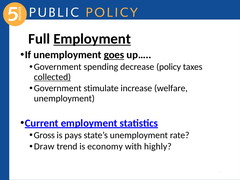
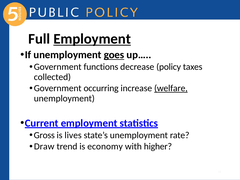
spending: spending -> functions
collected underline: present -> none
stimulate: stimulate -> occurring
welfare underline: none -> present
pays: pays -> lives
highly: highly -> higher
